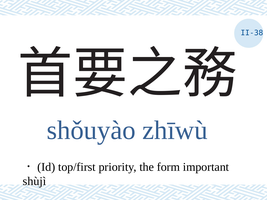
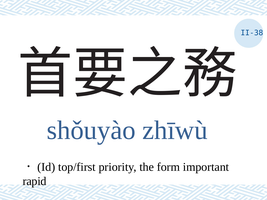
shùjì: shùjì -> rapid
